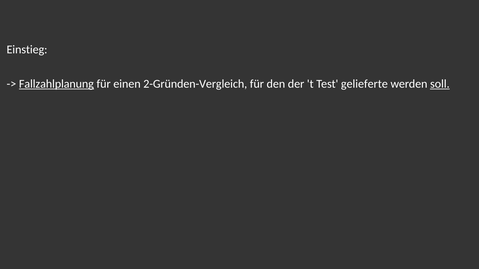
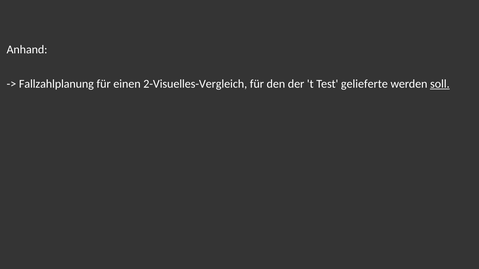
Einstieg: Einstieg -> Anhand
Fallzahlplanung underline: present -> none
2-Gründen-Vergleich: 2-Gründen-Vergleich -> 2-Visuelles-Vergleich
